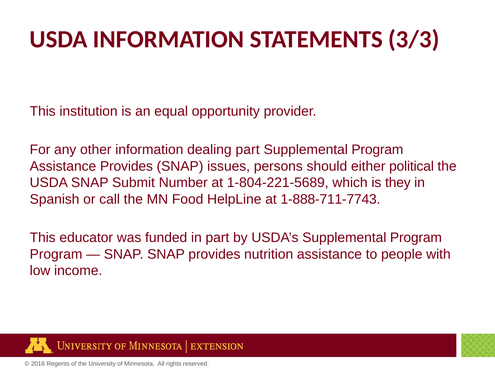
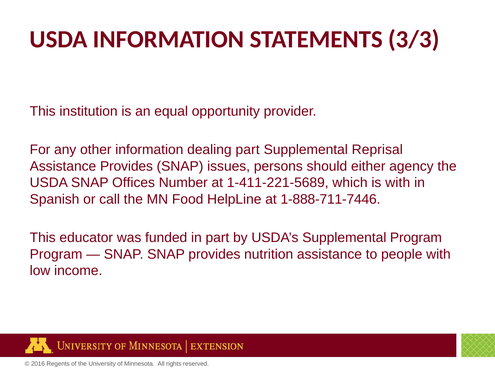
Program at (377, 150): Program -> Reprisal
political: political -> agency
Submit: Submit -> Offices
1-804-221-5689: 1-804-221-5689 -> 1-411-221-5689
is they: they -> with
1-888-711-7743: 1-888-711-7743 -> 1-888-711-7446
